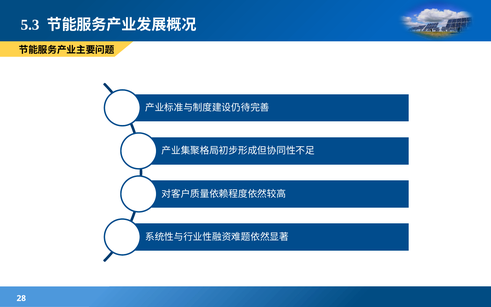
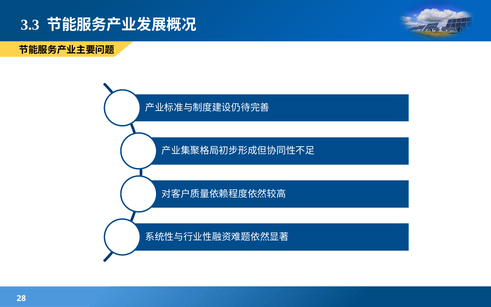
5.3: 5.3 -> 3.3
